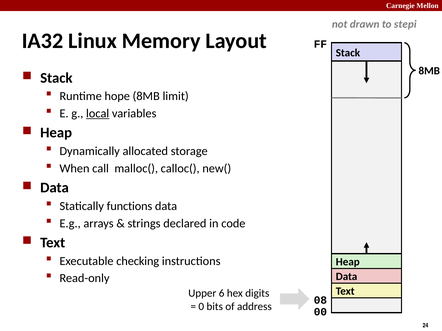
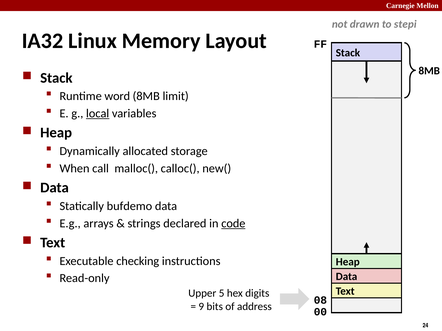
hope: hope -> word
functions: functions -> bufdemo
code underline: none -> present
6: 6 -> 5
0: 0 -> 9
